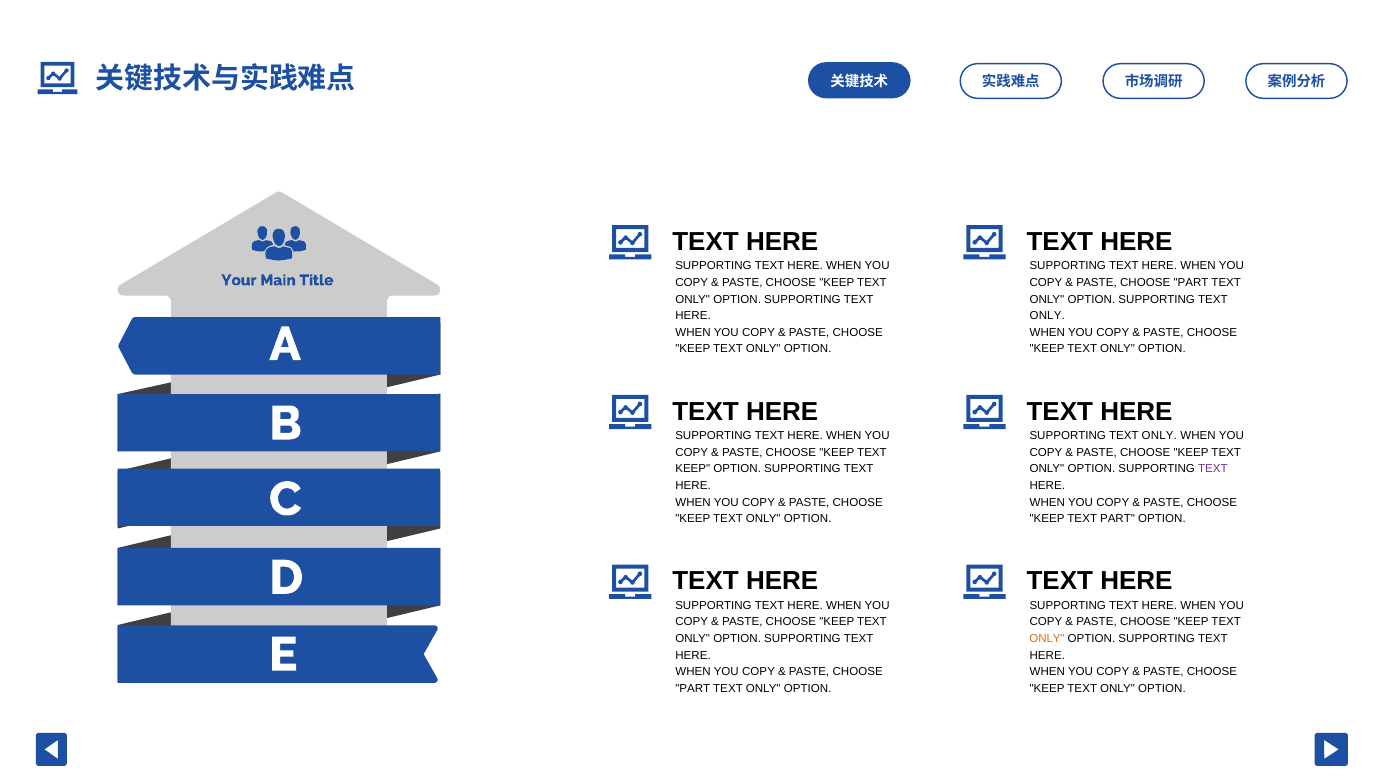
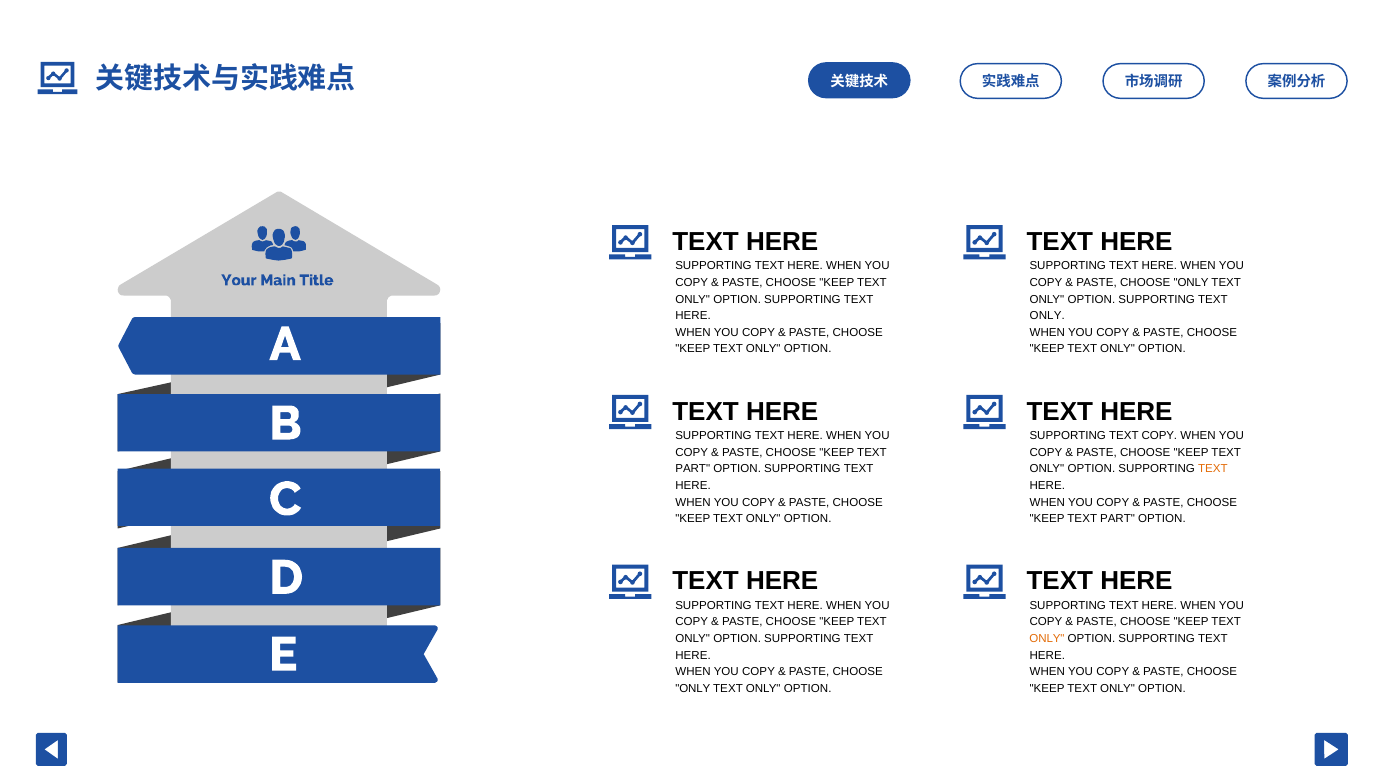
PART at (1191, 282): PART -> ONLY
ONLY at (1159, 436): ONLY -> COPY
KEEP at (693, 469): KEEP -> PART
TEXT at (1213, 469) colour: purple -> orange
PART at (693, 688): PART -> ONLY
